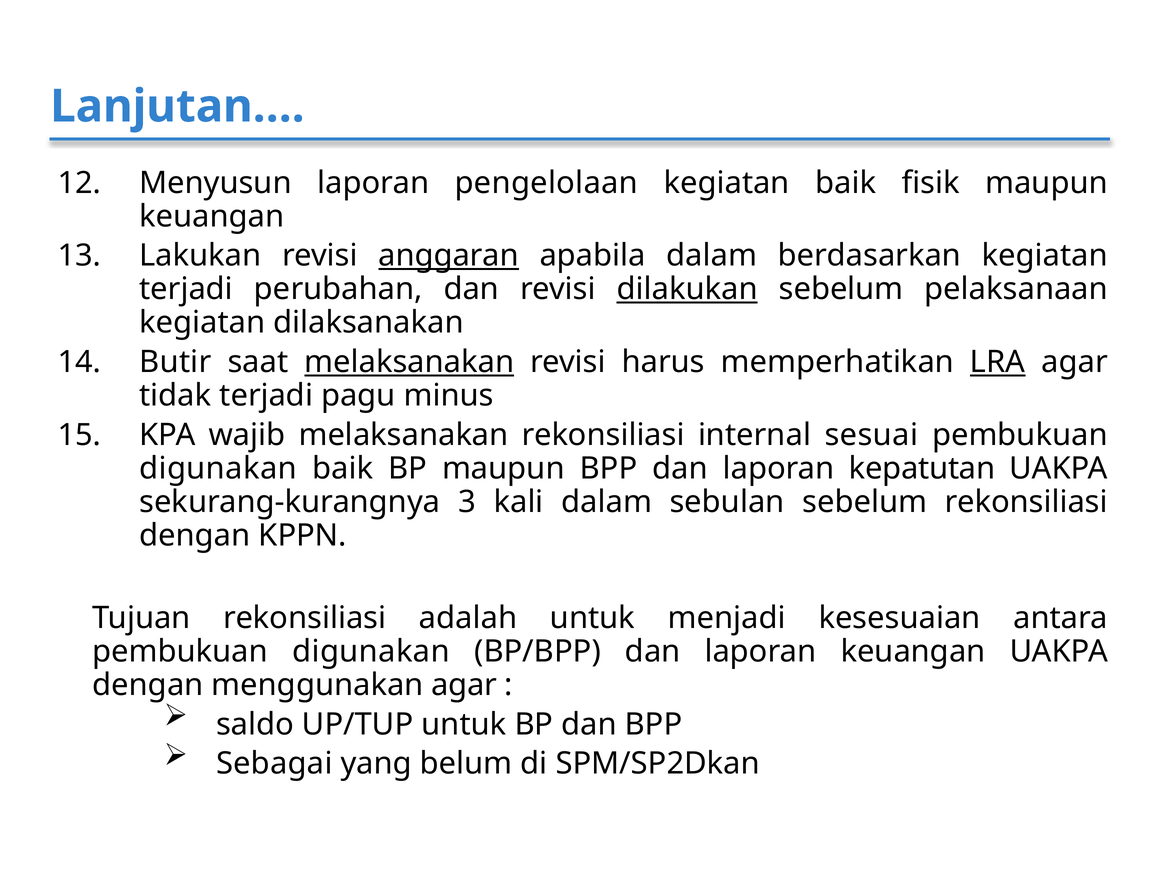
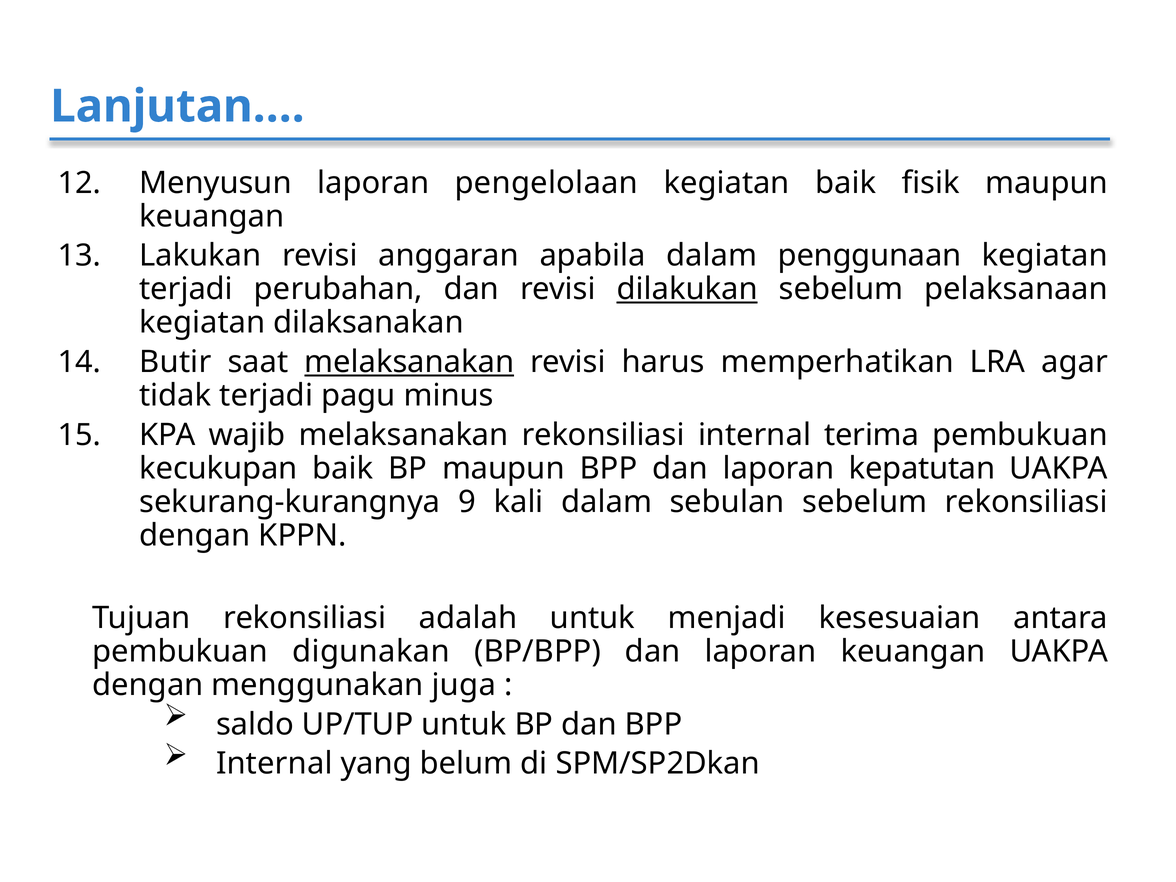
anggaran underline: present -> none
berdasarkan: berdasarkan -> penggunaan
LRA underline: present -> none
sesuai: sesuai -> terima
digunakan at (218, 468): digunakan -> kecukupan
3: 3 -> 9
menggunakan agar: agar -> juga
Sebagai at (274, 764): Sebagai -> Internal
